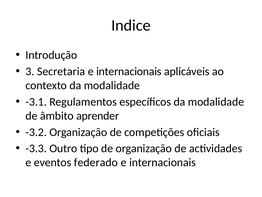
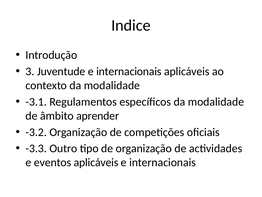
Secretaria: Secretaria -> Juventude
eventos federado: federado -> aplicáveis
